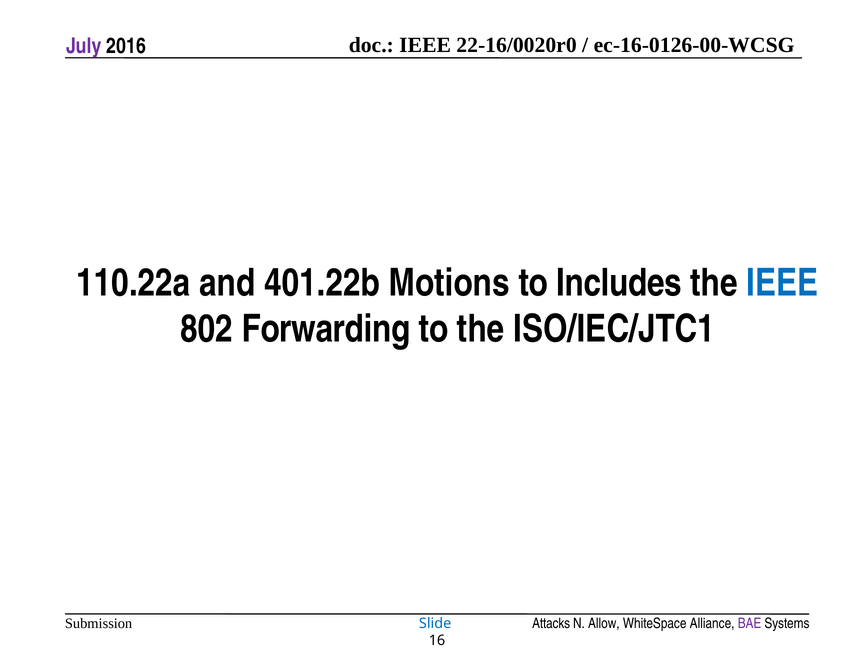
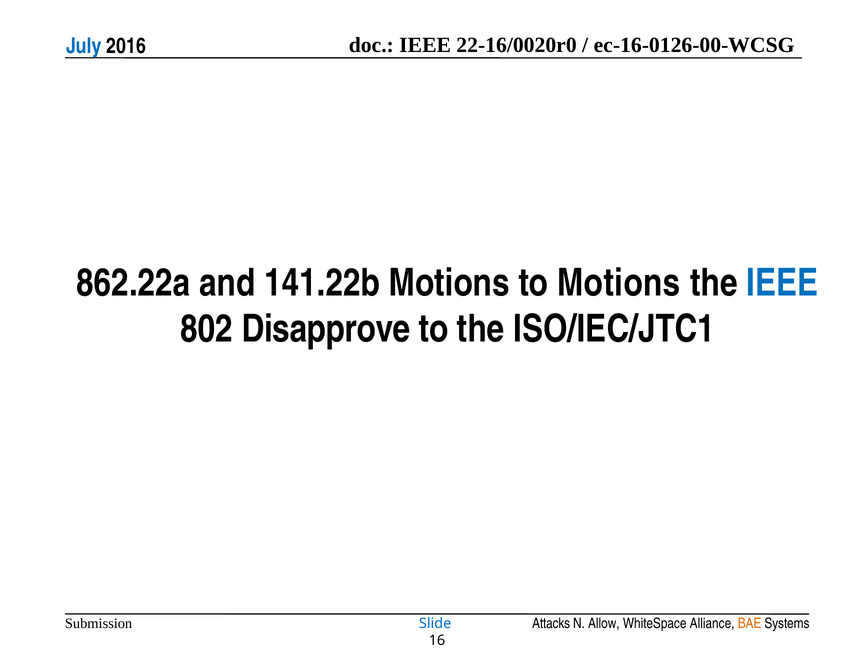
July colour: purple -> blue
110.22a: 110.22a -> 862.22a
401.22b: 401.22b -> 141.22b
to Includes: Includes -> Motions
Forwarding: Forwarding -> Disapprove
BAE colour: purple -> orange
